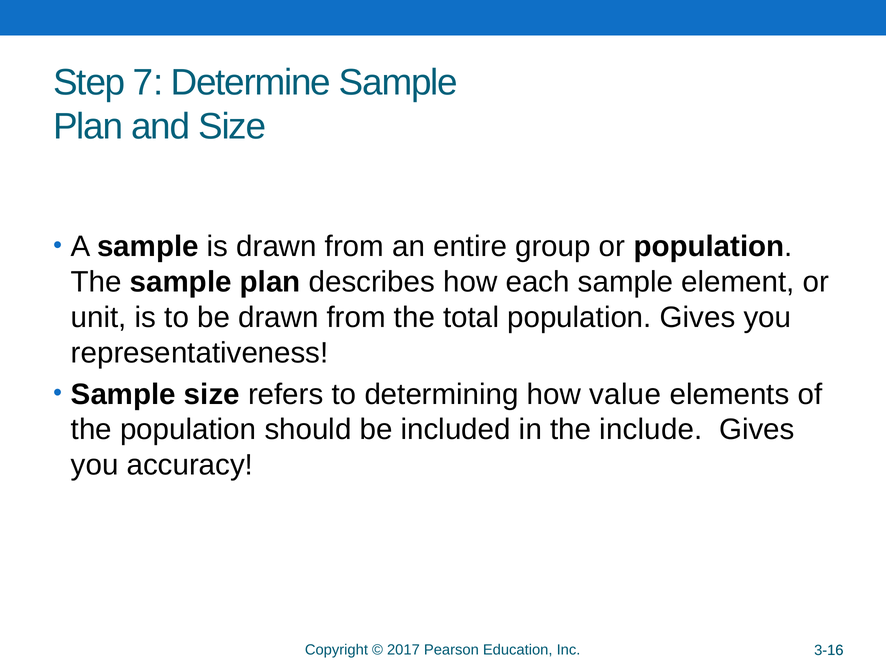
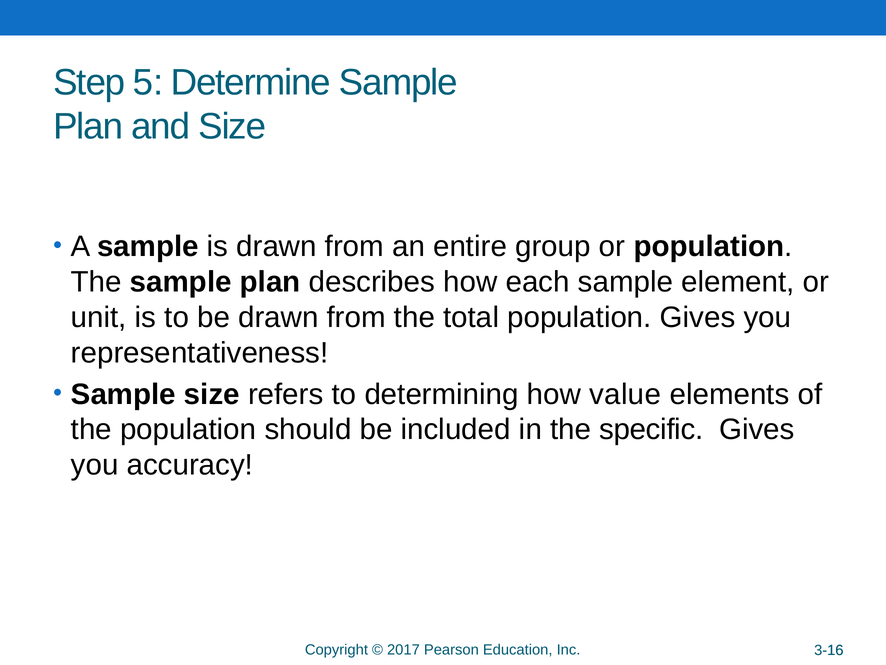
7: 7 -> 5
include: include -> specific
